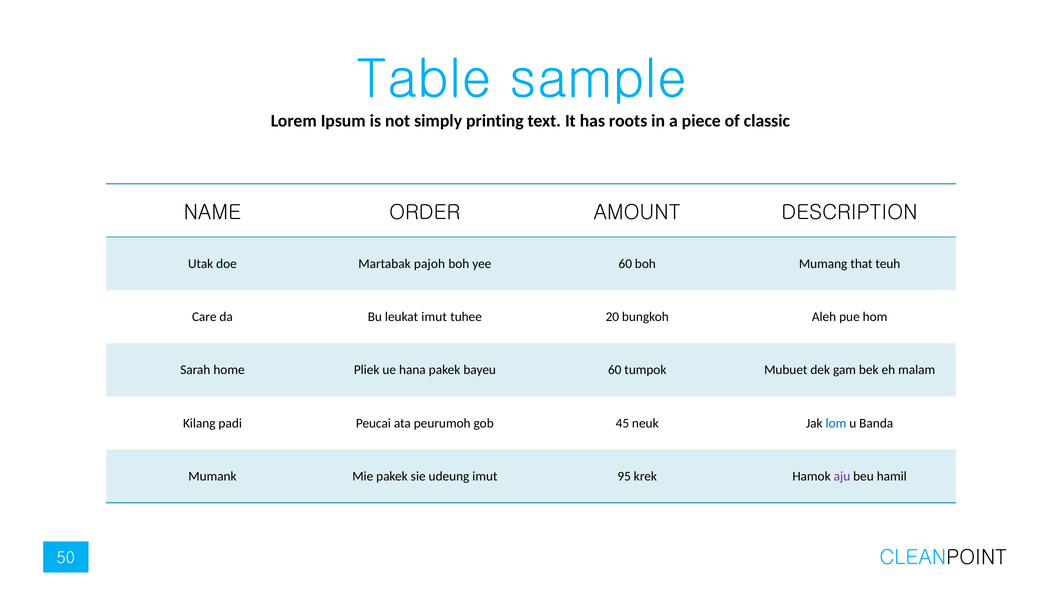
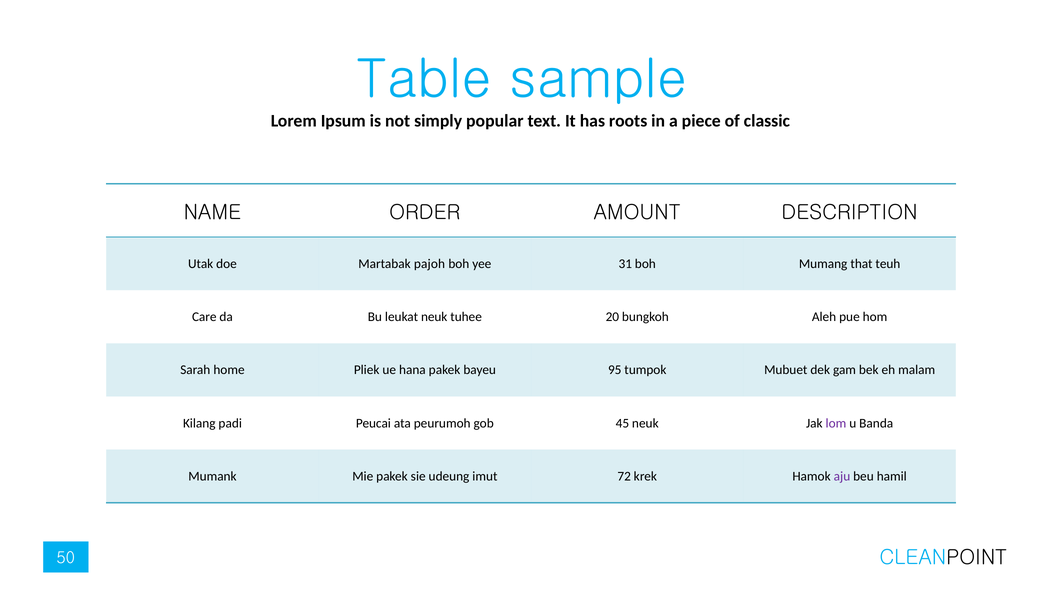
printing: printing -> popular
yee 60: 60 -> 31
leukat imut: imut -> neuk
bayeu 60: 60 -> 95
lom colour: blue -> purple
95: 95 -> 72
